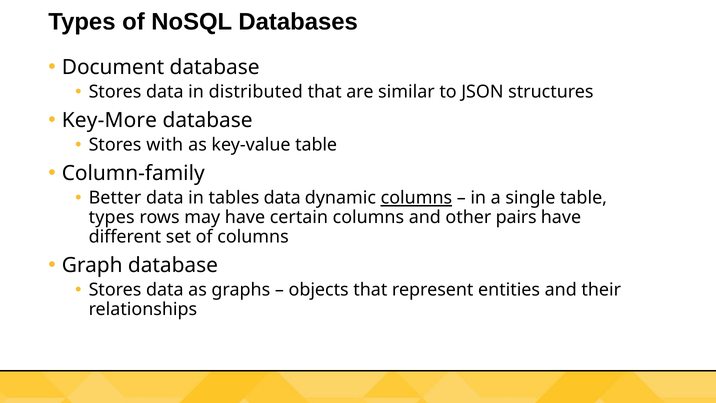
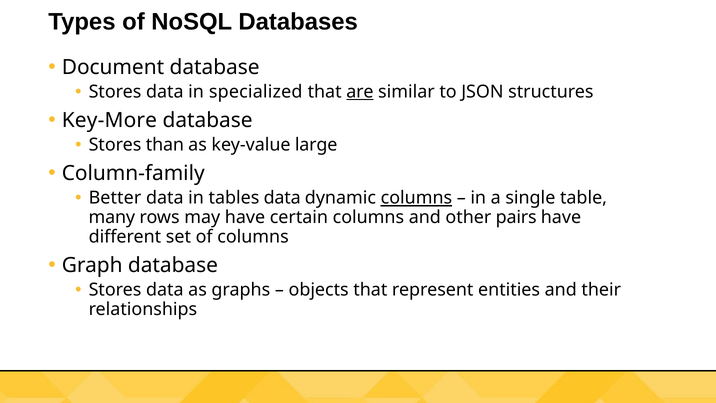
distributed: distributed -> specialized
are underline: none -> present
with: with -> than
key-value table: table -> large
types at (112, 217): types -> many
